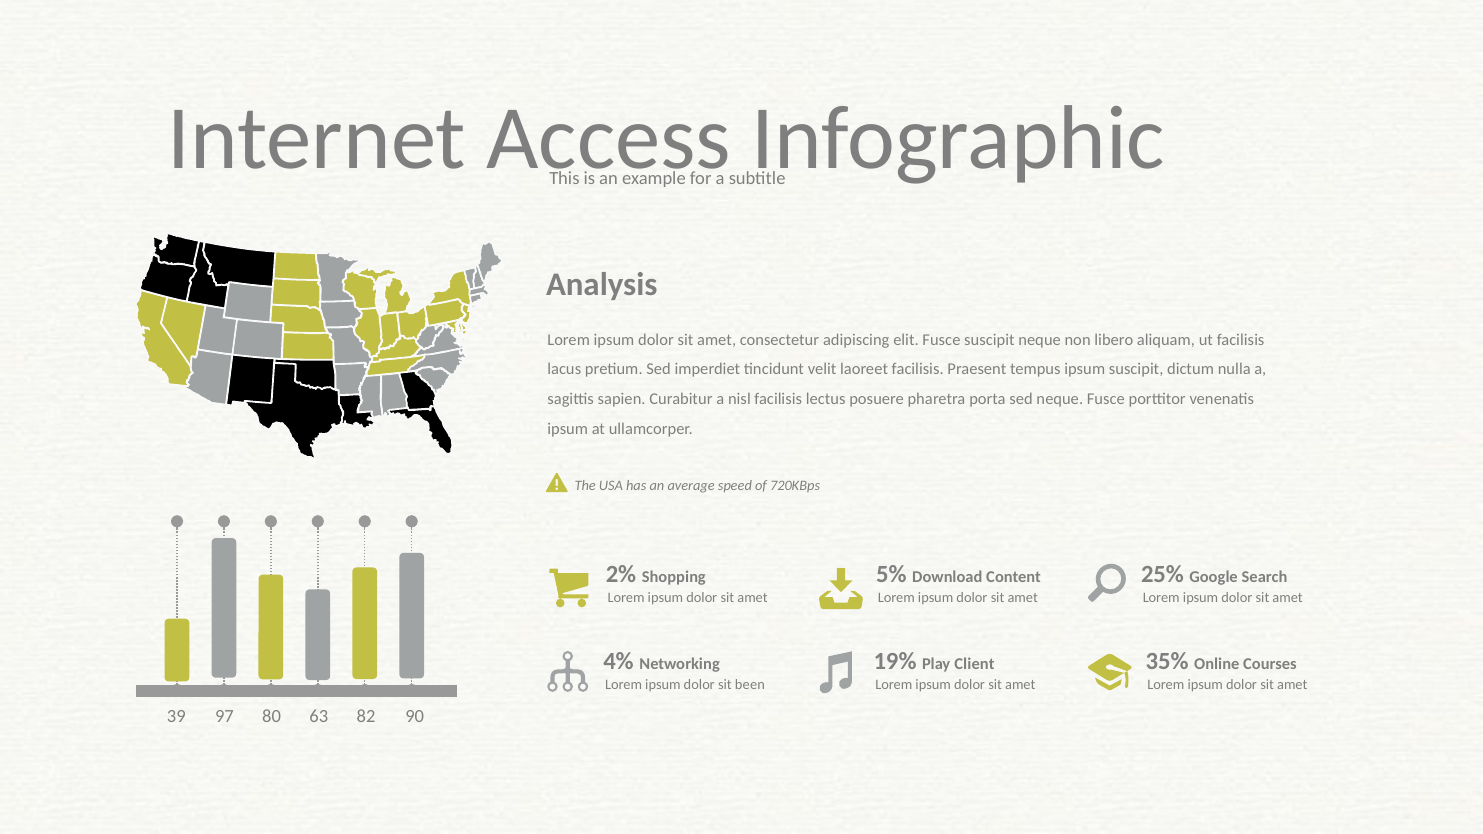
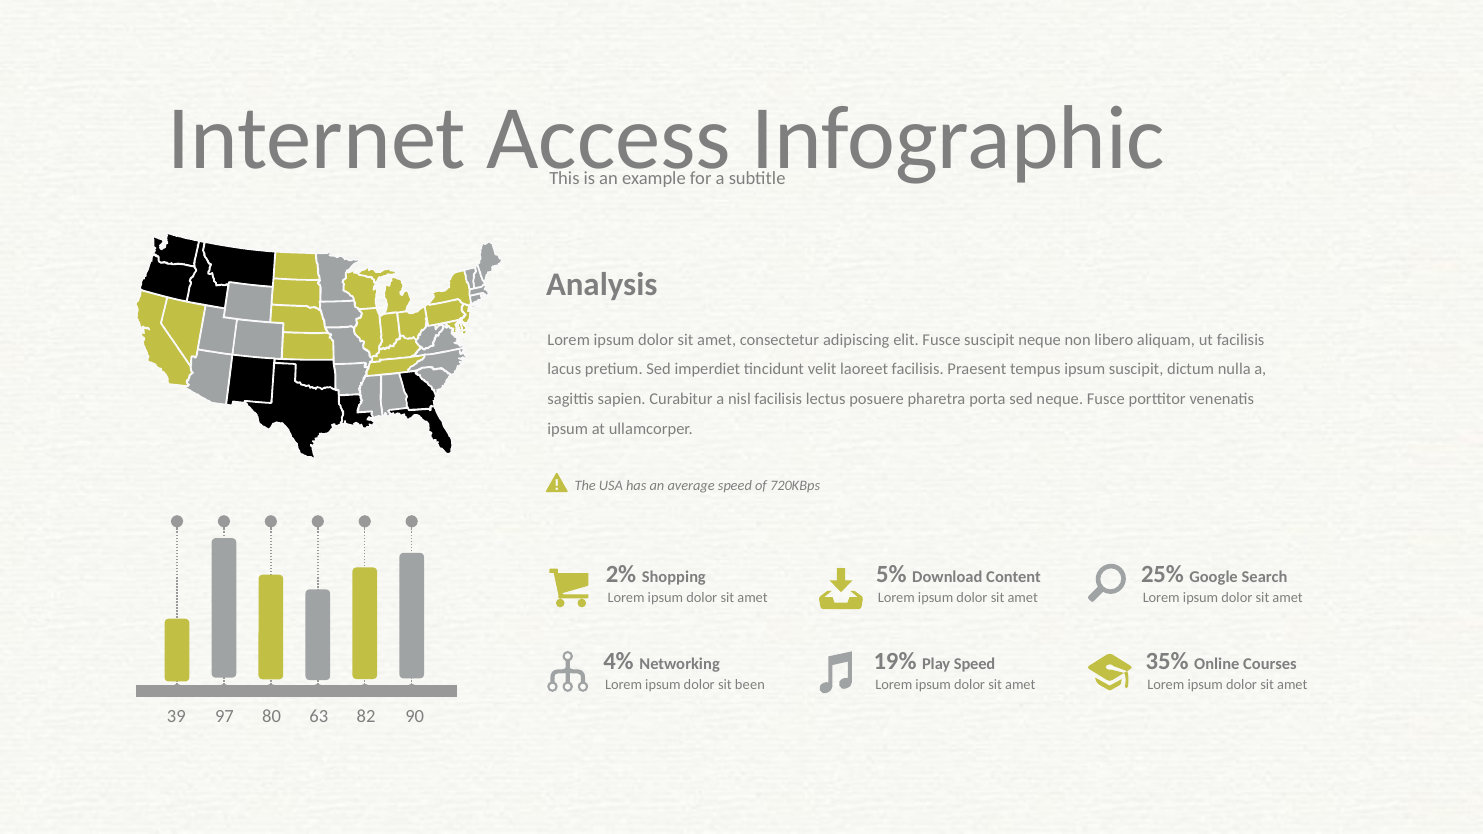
Play Client: Client -> Speed
